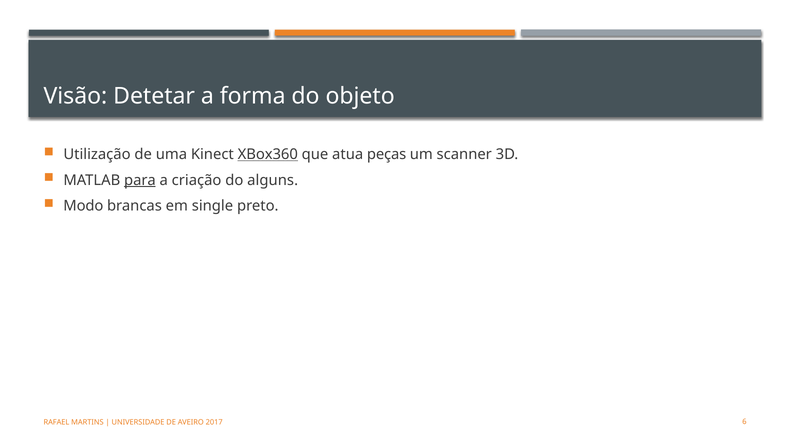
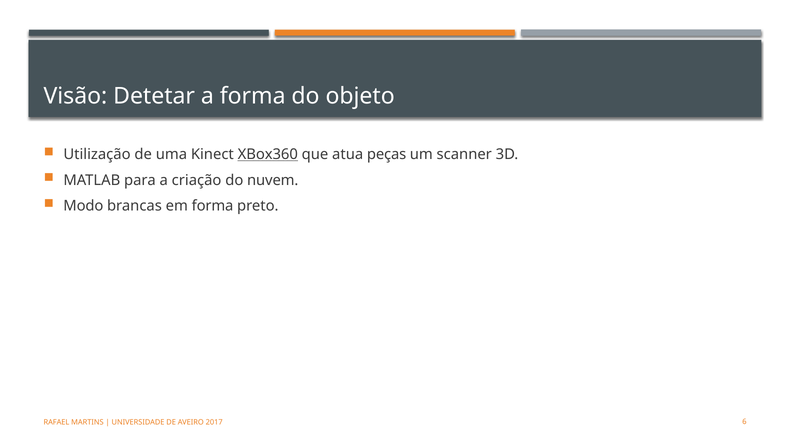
para underline: present -> none
alguns: alguns -> nuvem
em single: single -> forma
